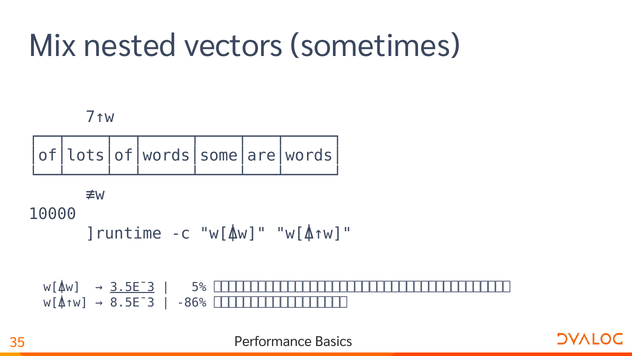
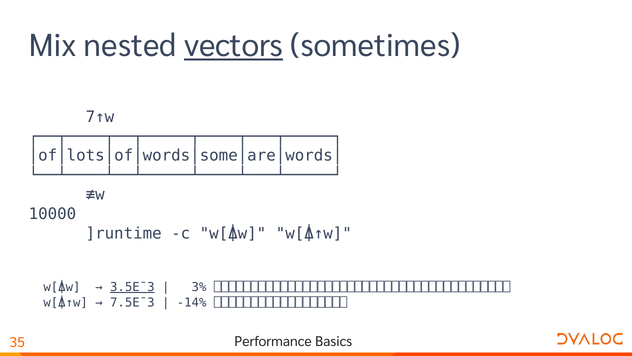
vectors underline: none -> present
5%: 5% -> 3%
8.5E¯3: 8.5E¯3 -> 7.5E¯3
-86%: -86% -> -14%
